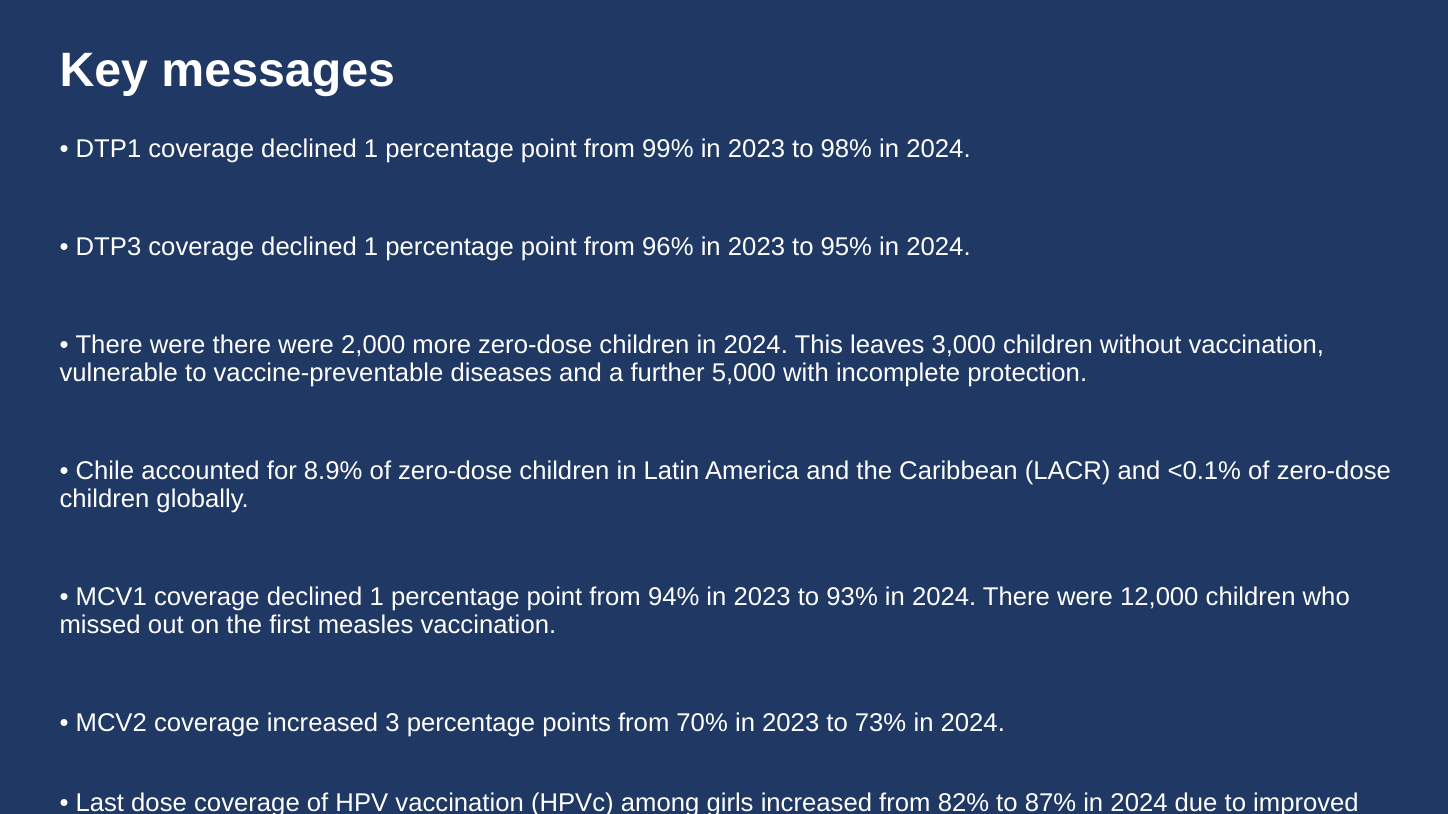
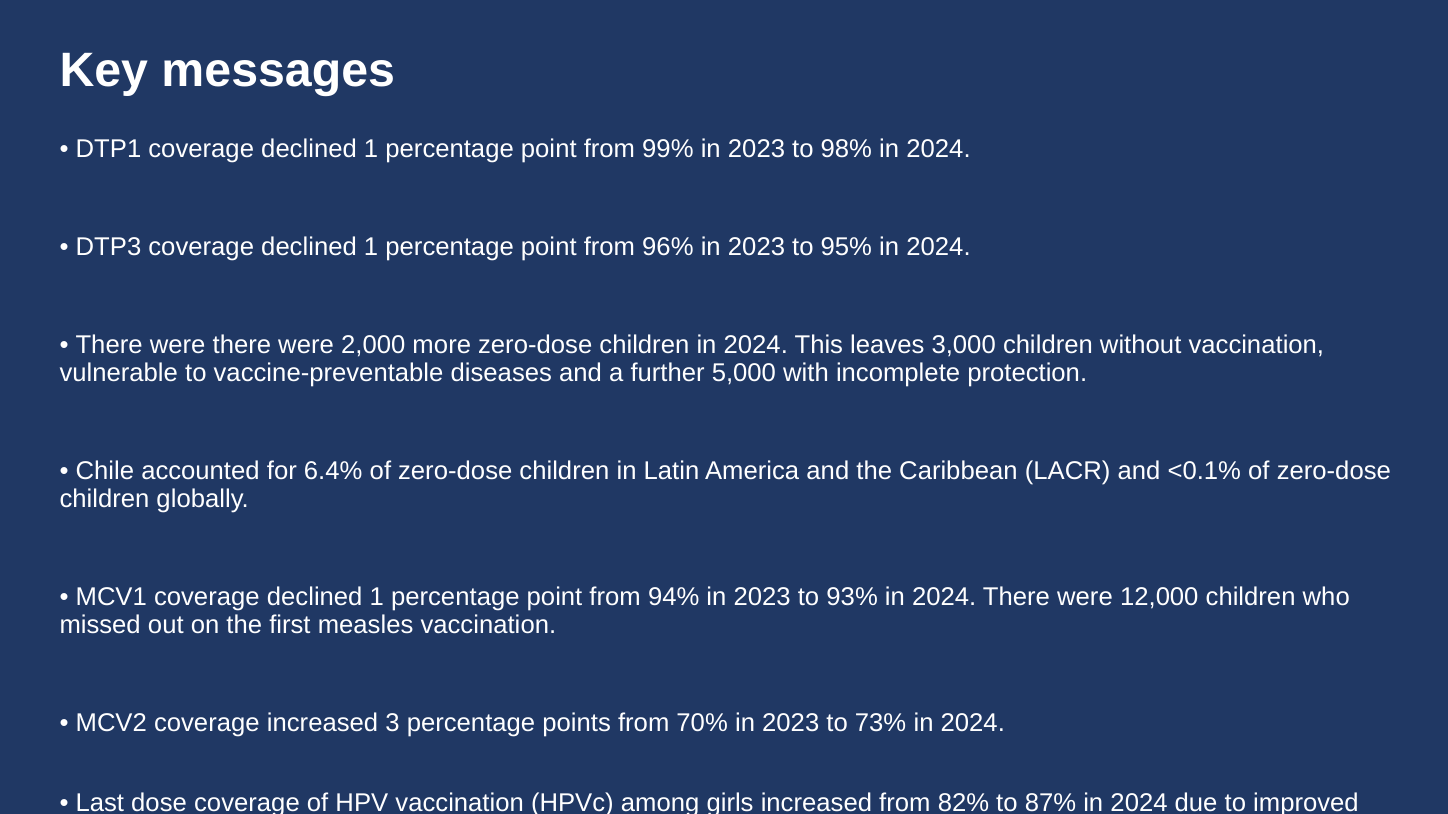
8.9%: 8.9% -> 6.4%
